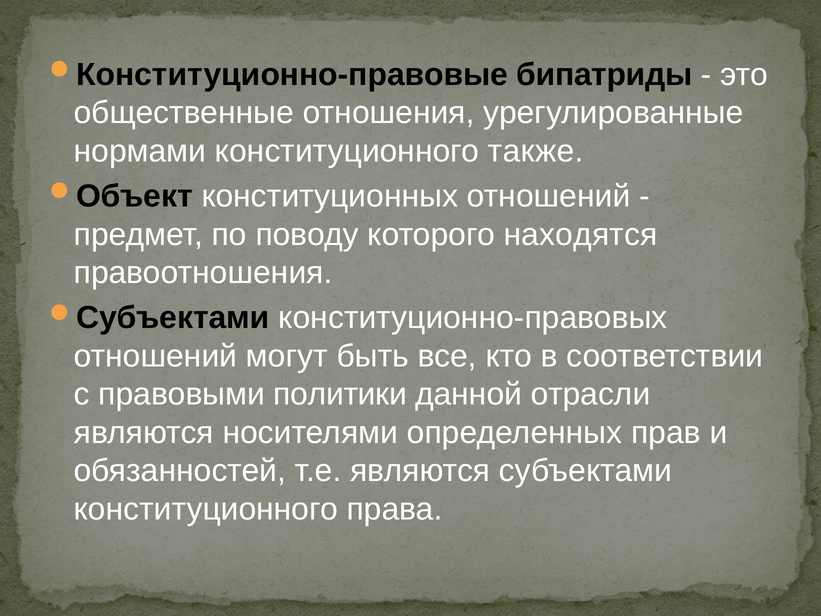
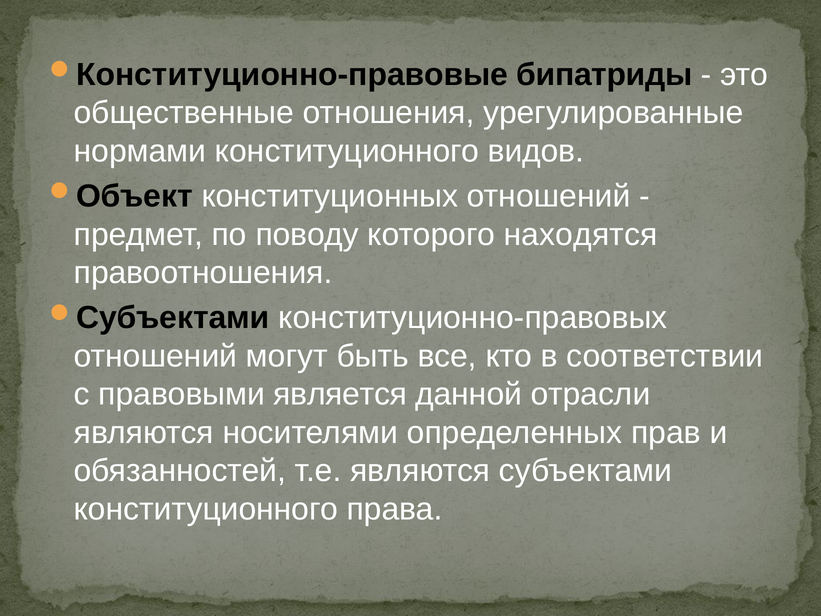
также: также -> видов
политики: политики -> является
